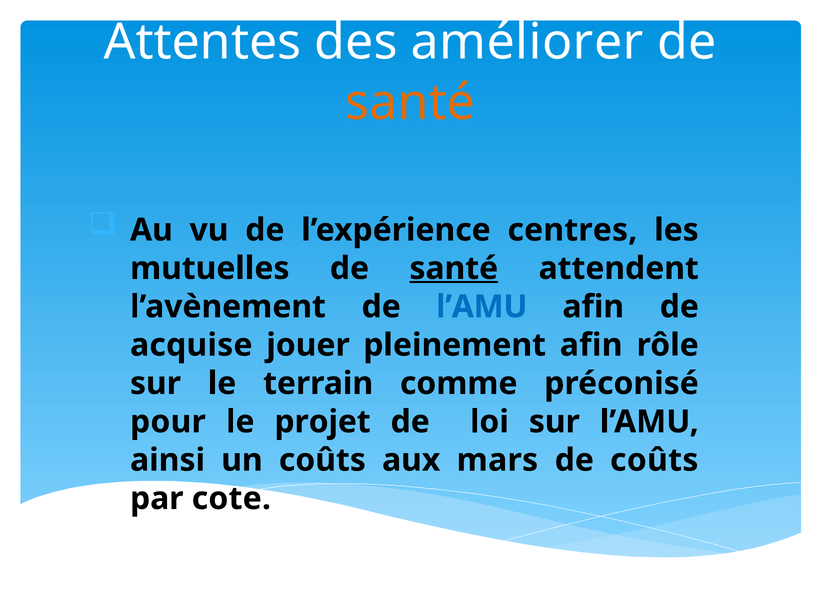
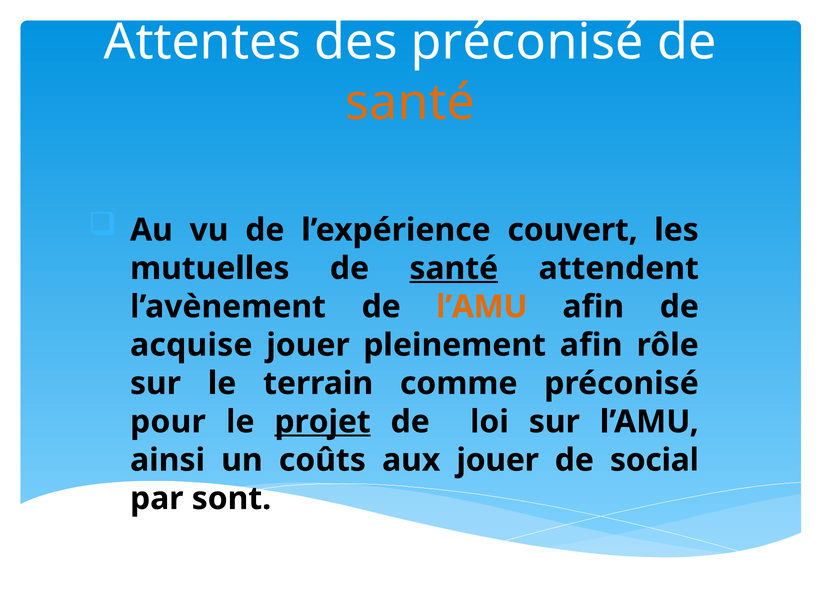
des améliorer: améliorer -> préconisé
centres: centres -> couvert
l’AMU at (482, 307) colour: blue -> orange
projet underline: none -> present
aux mars: mars -> jouer
de coûts: coûts -> social
cote: cote -> sont
